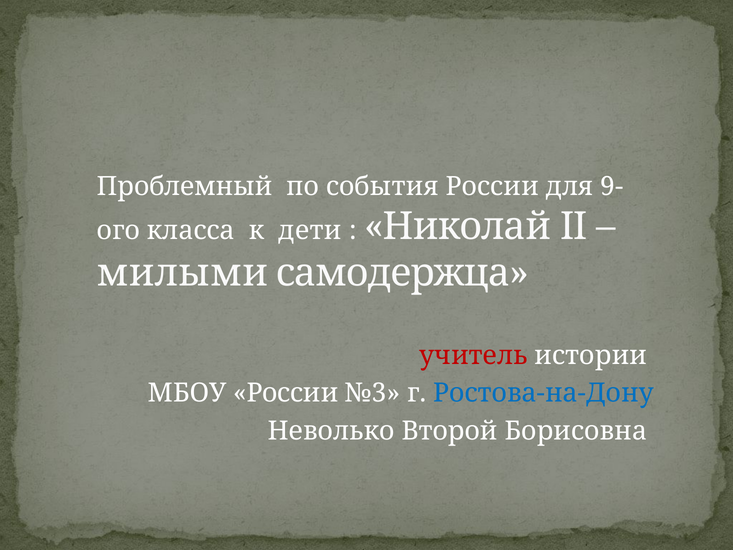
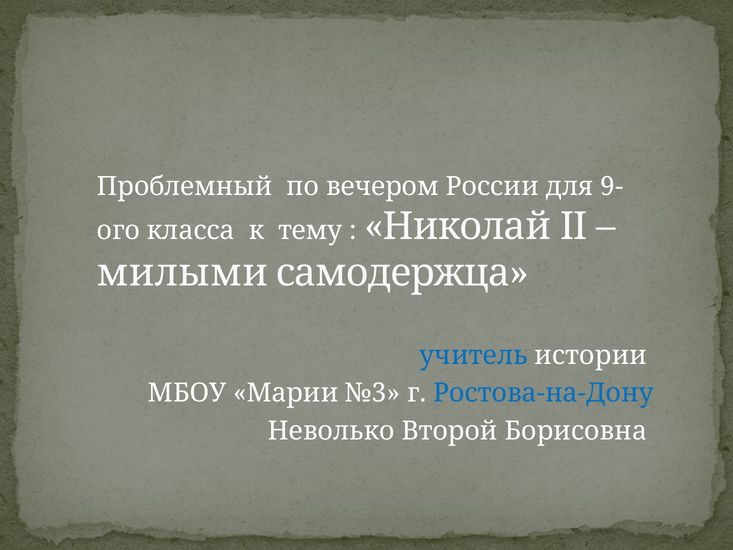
события: события -> вечером
дети: дети -> тему
учитель colour: red -> blue
МБОУ России: России -> Марии
